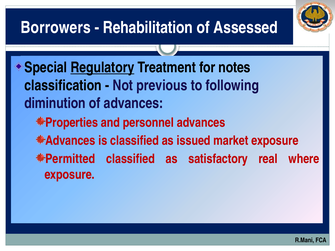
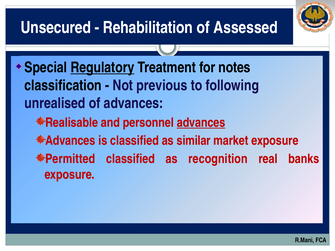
Borrowers: Borrowers -> Unsecured
diminution: diminution -> unrealised
Properties: Properties -> Realisable
advances at (201, 123) underline: none -> present
issued: issued -> similar
satisfactory: satisfactory -> recognition
where: where -> banks
